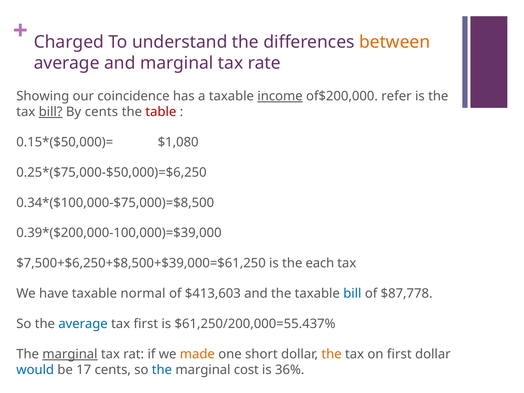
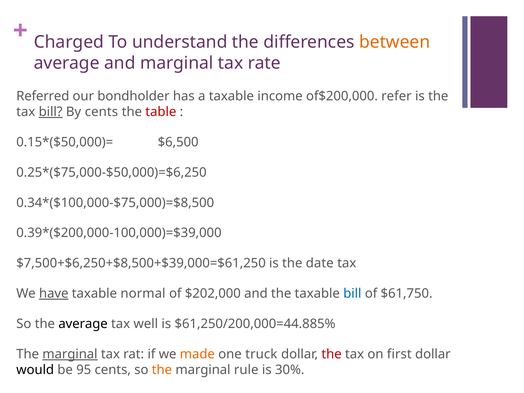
Showing: Showing -> Referred
coincidence: coincidence -> bondholder
income underline: present -> none
$1,080: $1,080 -> $6,500
each: each -> date
have underline: none -> present
$413,603: $413,603 -> $202,000
$87,778: $87,778 -> $61,750
average at (83, 324) colour: blue -> black
tax first: first -> well
$61,250/200,000=55.437%: $61,250/200,000=55.437% -> $61,250/200,000=44.885%
short: short -> truck
the at (332, 354) colour: orange -> red
would colour: blue -> black
17: 17 -> 95
the at (162, 370) colour: blue -> orange
cost: cost -> rule
36%: 36% -> 30%
